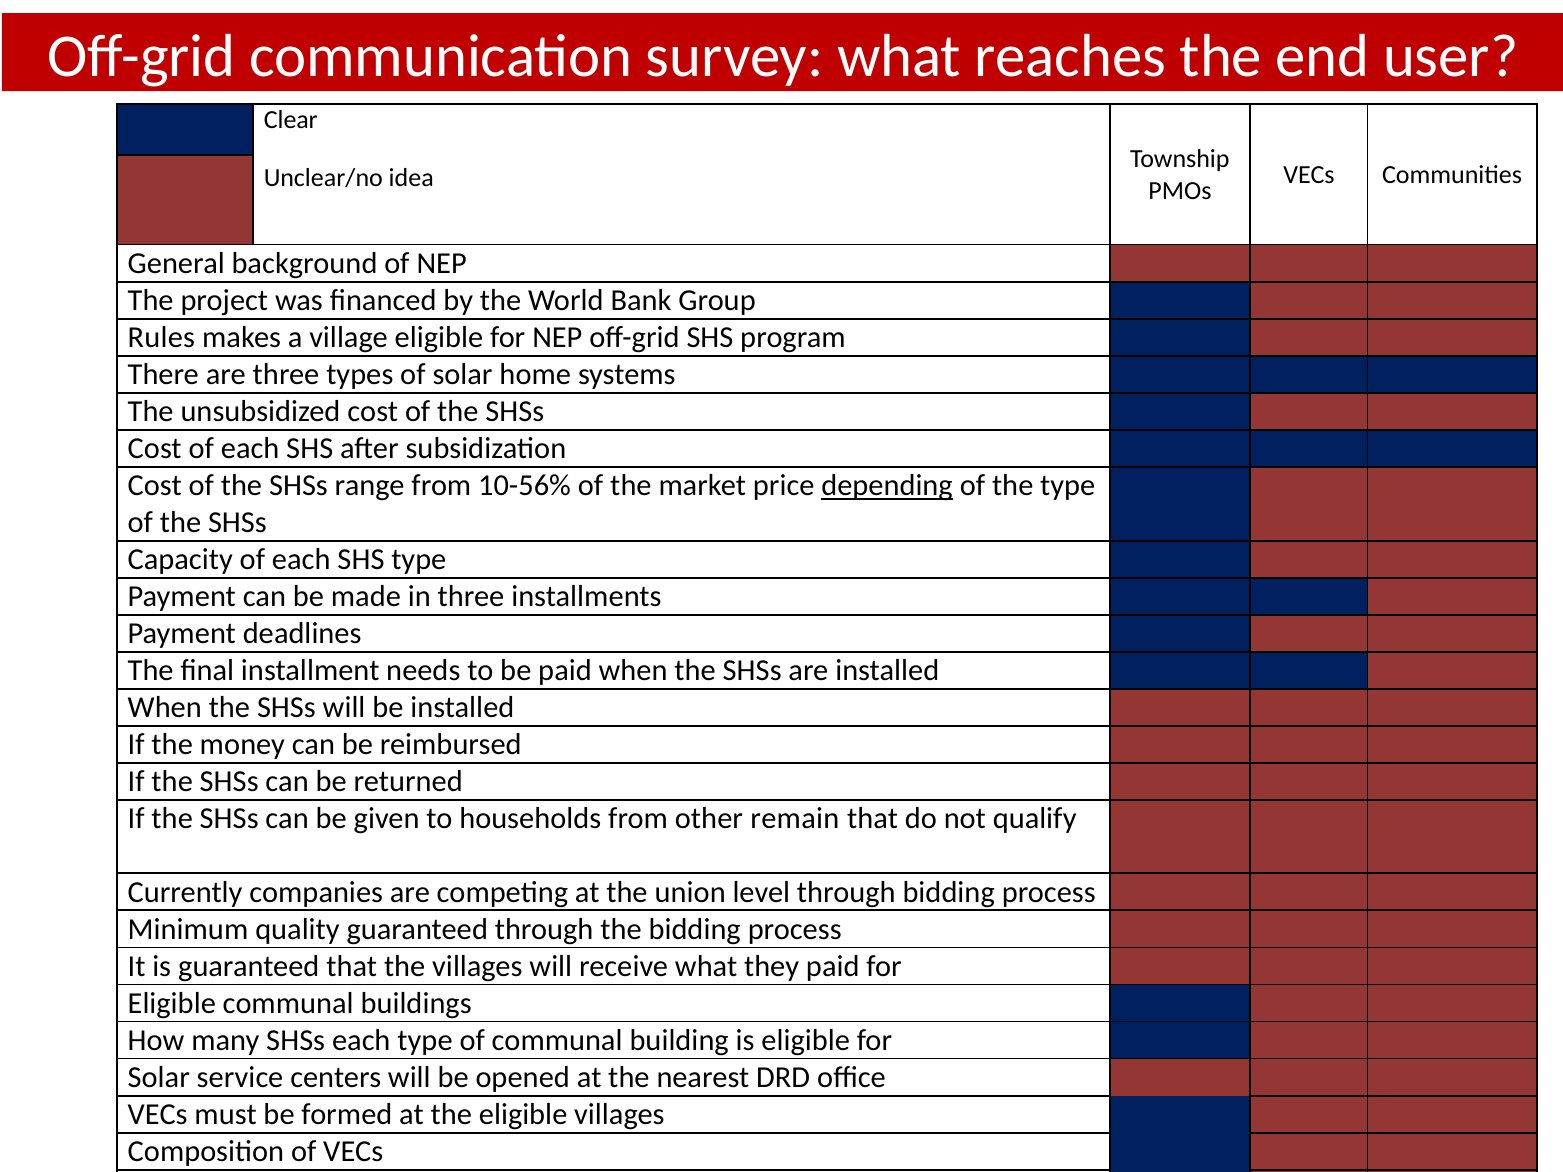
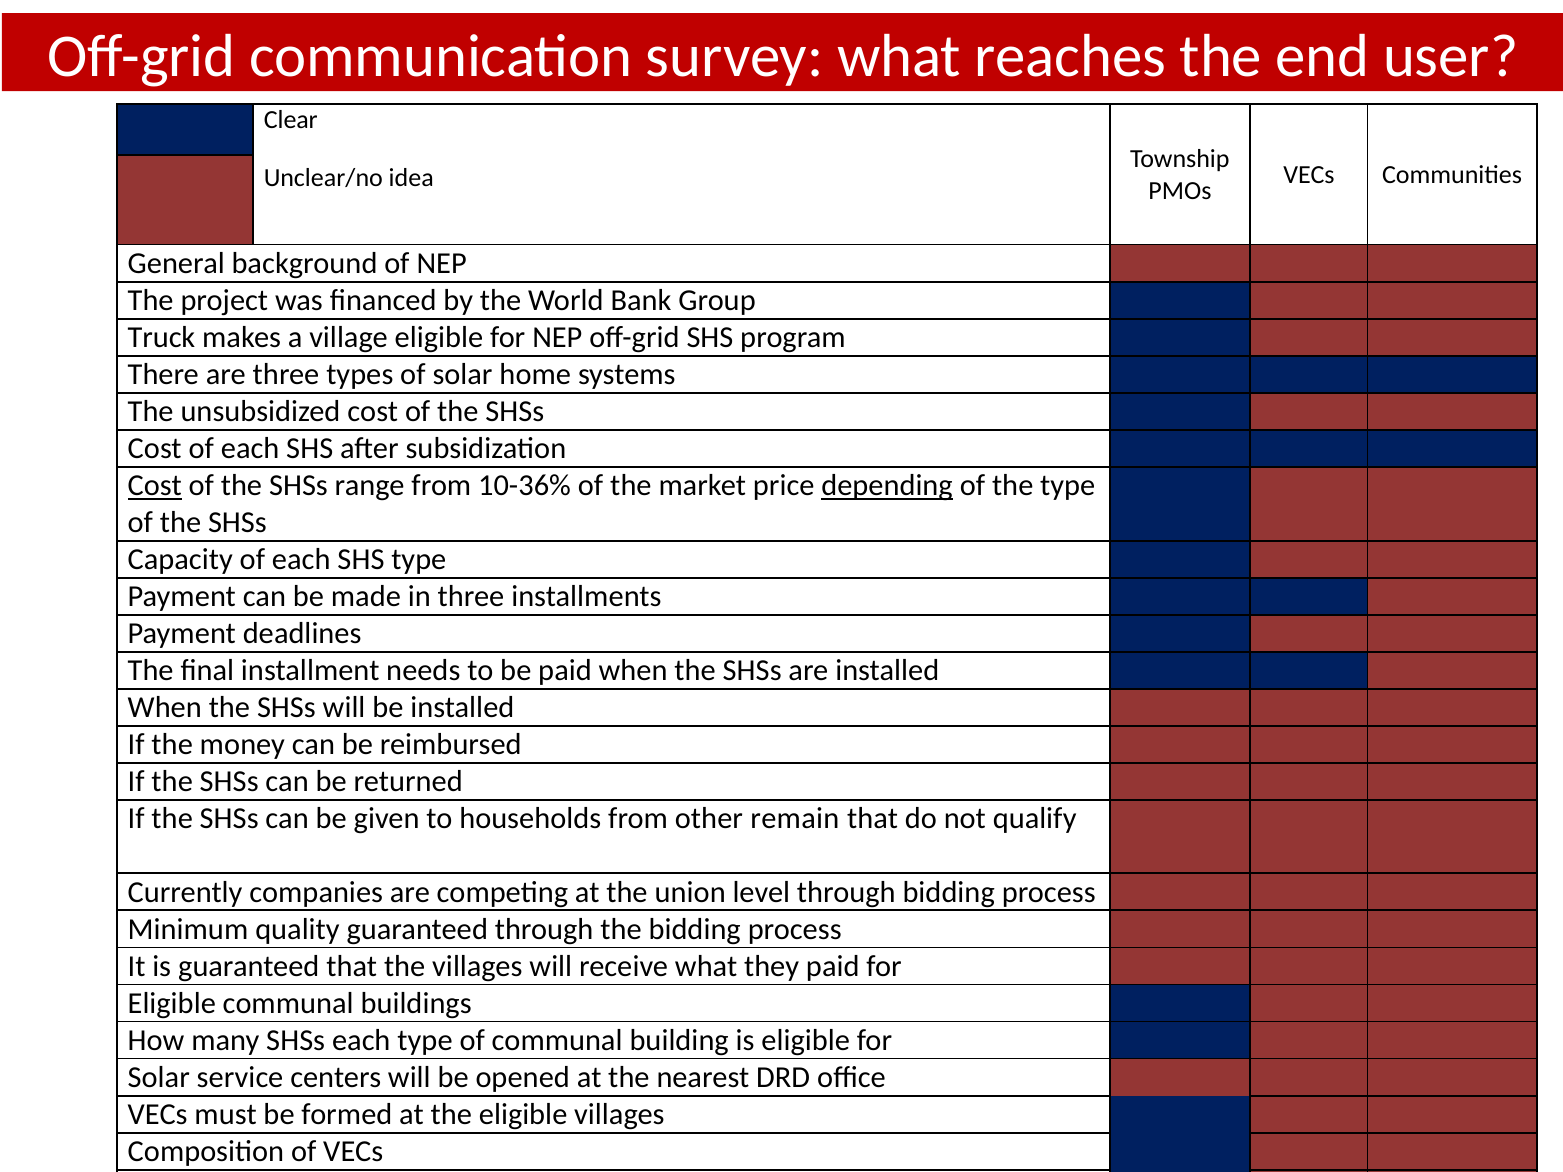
Rules: Rules -> Truck
Cost at (155, 486) underline: none -> present
10-56%: 10-56% -> 10-36%
